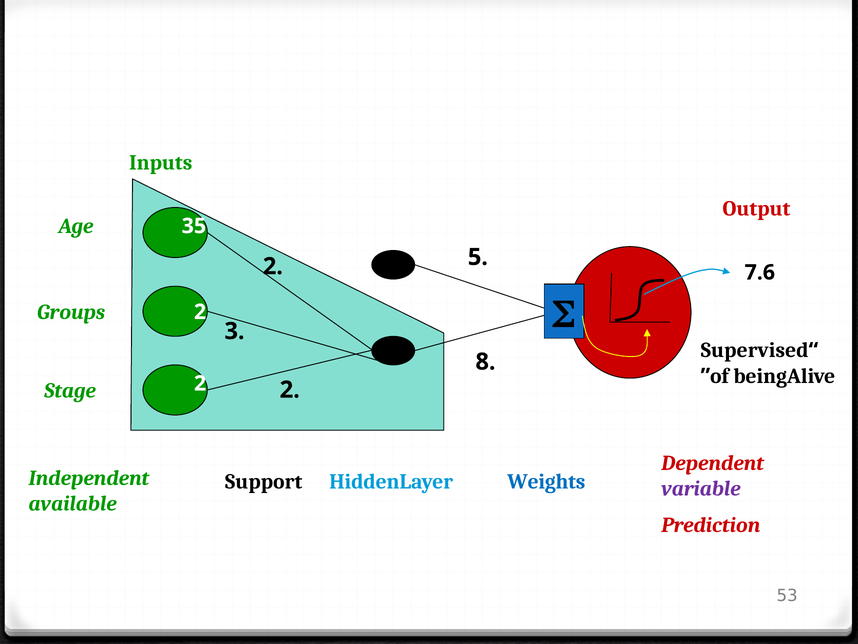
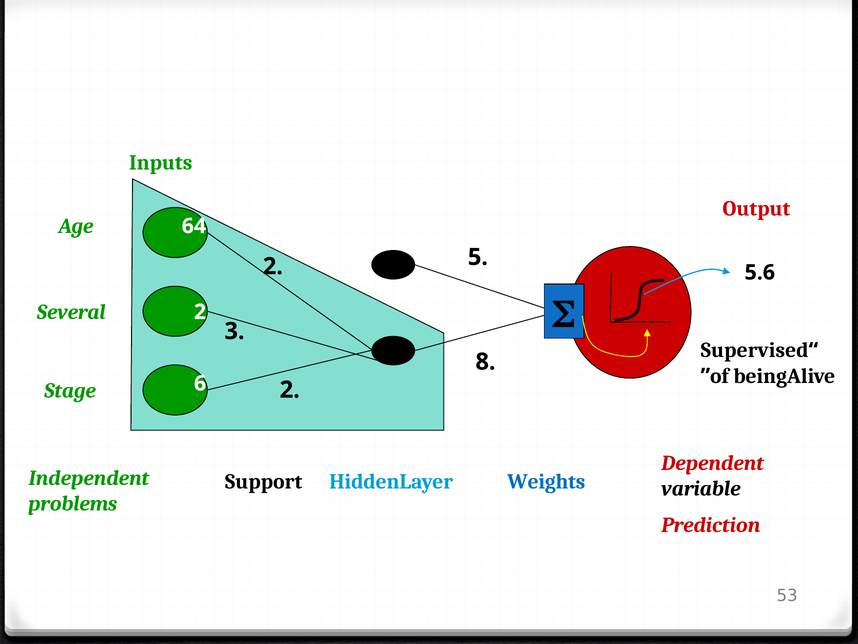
35: 35 -> 64
7.6: 7.6 -> 5.6
Groups: Groups -> Several
Stage 2: 2 -> 6
variable colour: purple -> black
available: available -> problems
